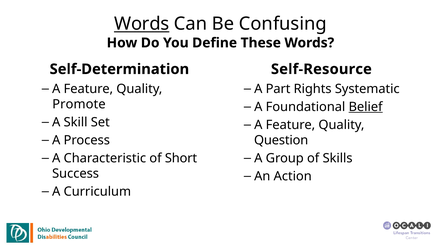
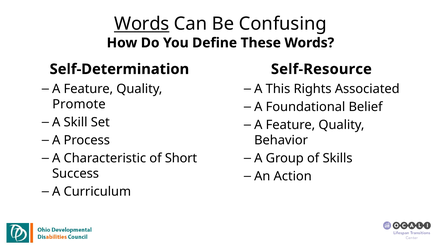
Part: Part -> This
Systematic: Systematic -> Associated
Belief underline: present -> none
Question: Question -> Behavior
